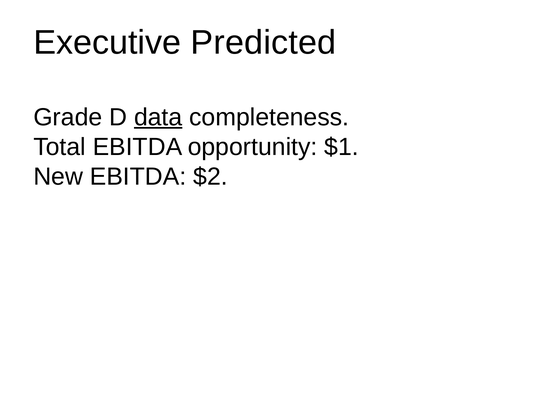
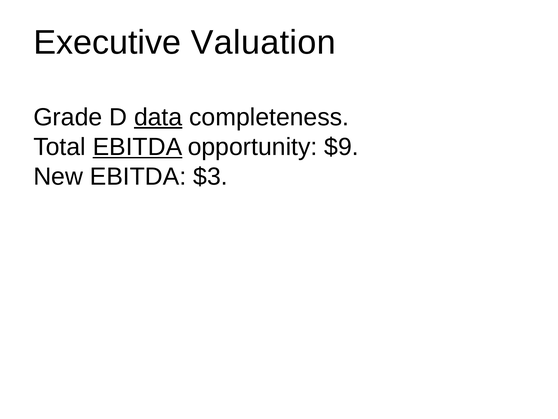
Predicted: Predicted -> Valuation
EBITDA at (137, 147) underline: none -> present
$1: $1 -> $9
$2: $2 -> $3
